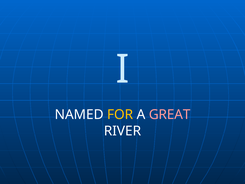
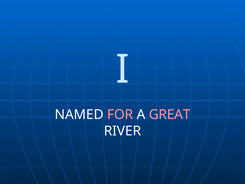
FOR colour: yellow -> pink
